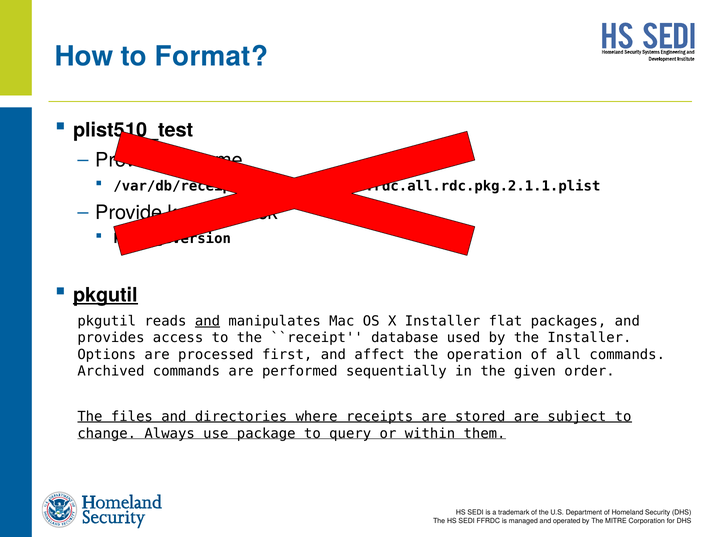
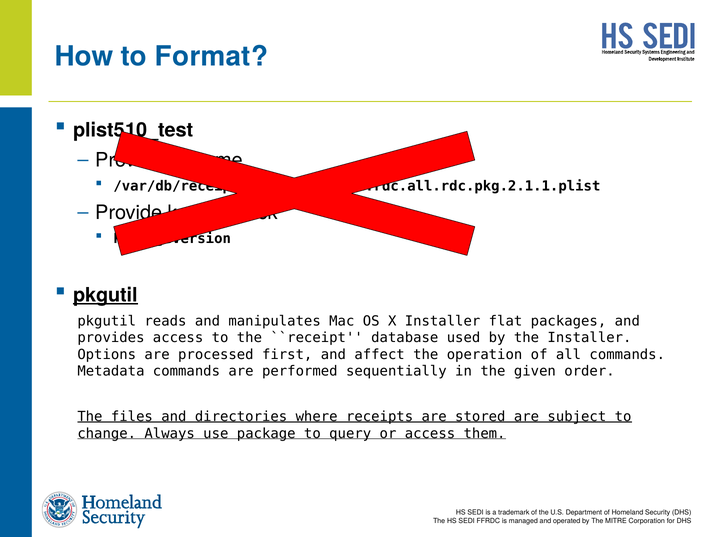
and at (207, 321) underline: present -> none
Archived: Archived -> Metadata
or within: within -> access
